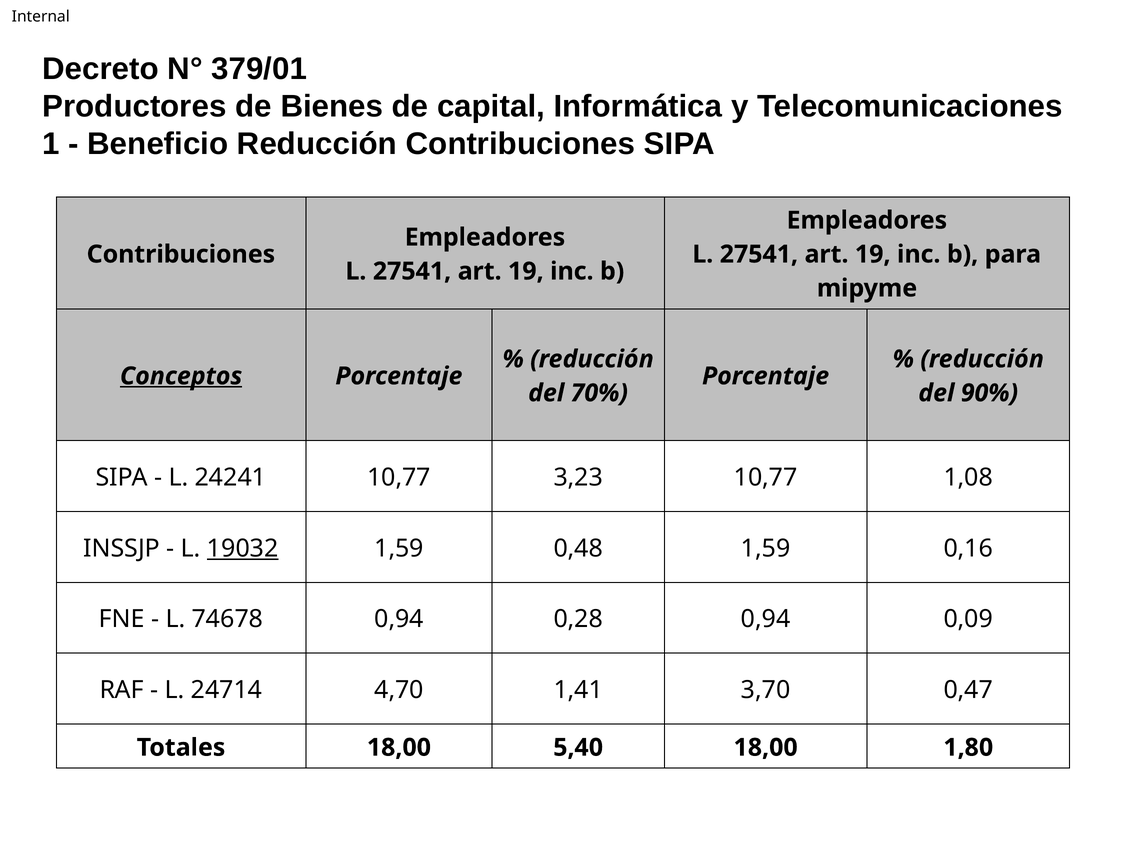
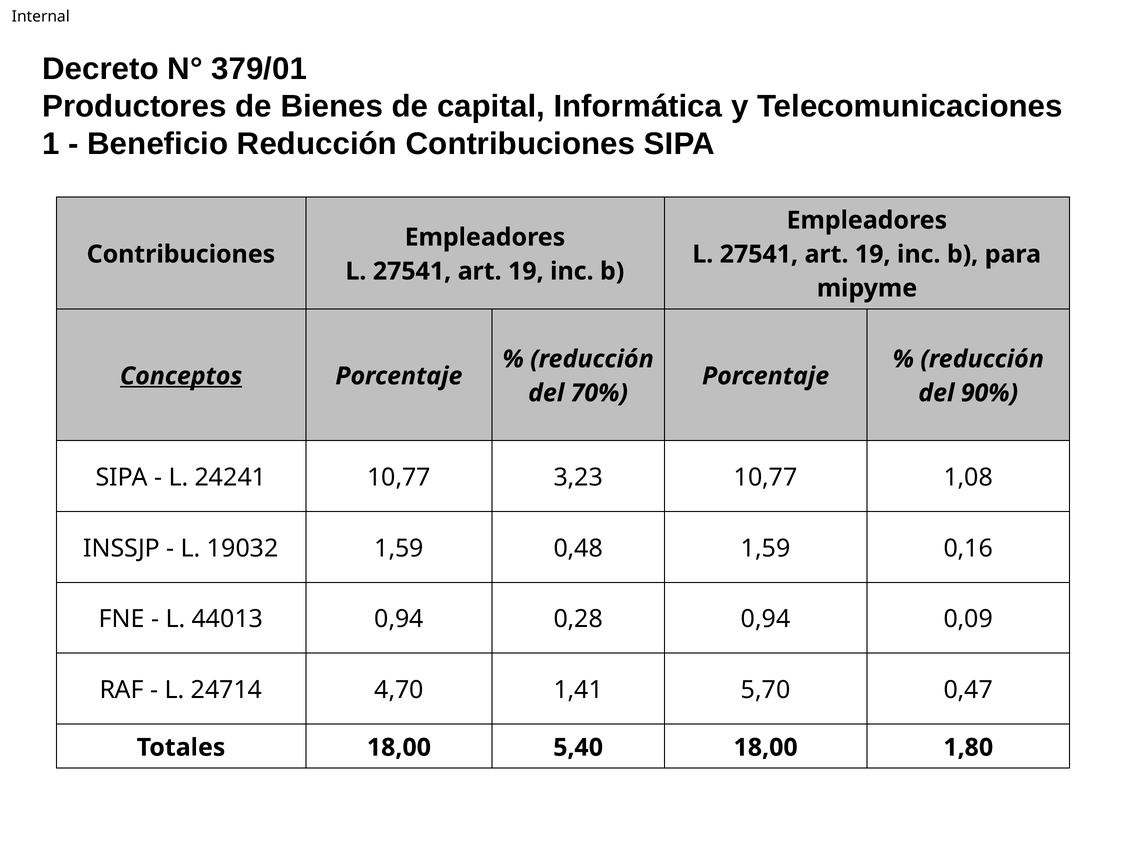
19032 underline: present -> none
74678: 74678 -> 44013
3,70: 3,70 -> 5,70
